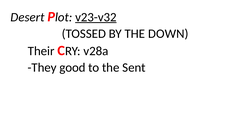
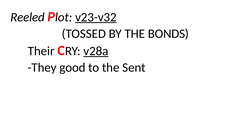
Desert: Desert -> Reeled
DOWN: DOWN -> BONDS
v28a underline: none -> present
